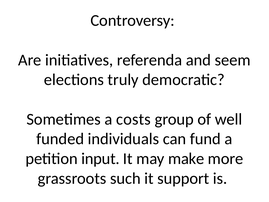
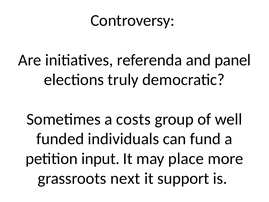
seem: seem -> panel
make: make -> place
such: such -> next
